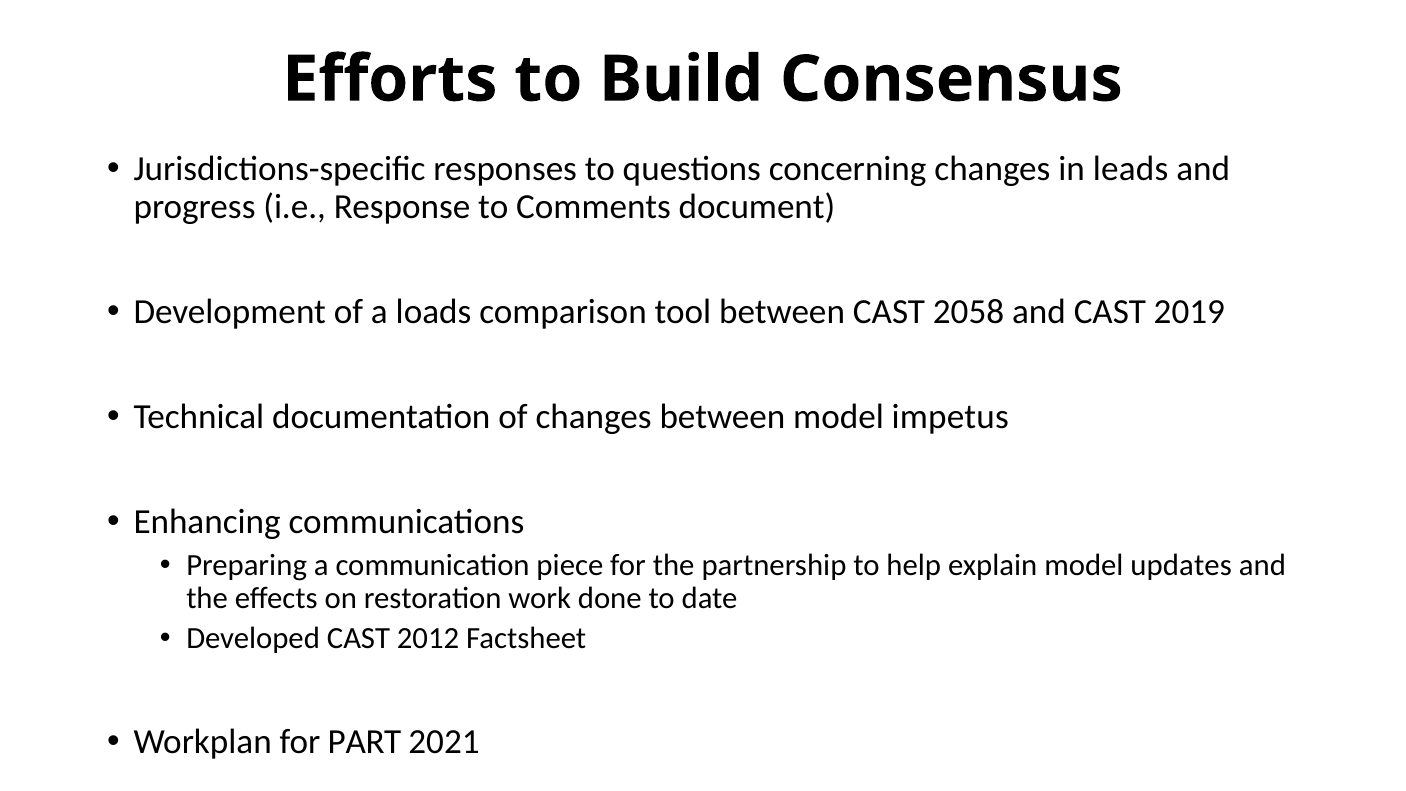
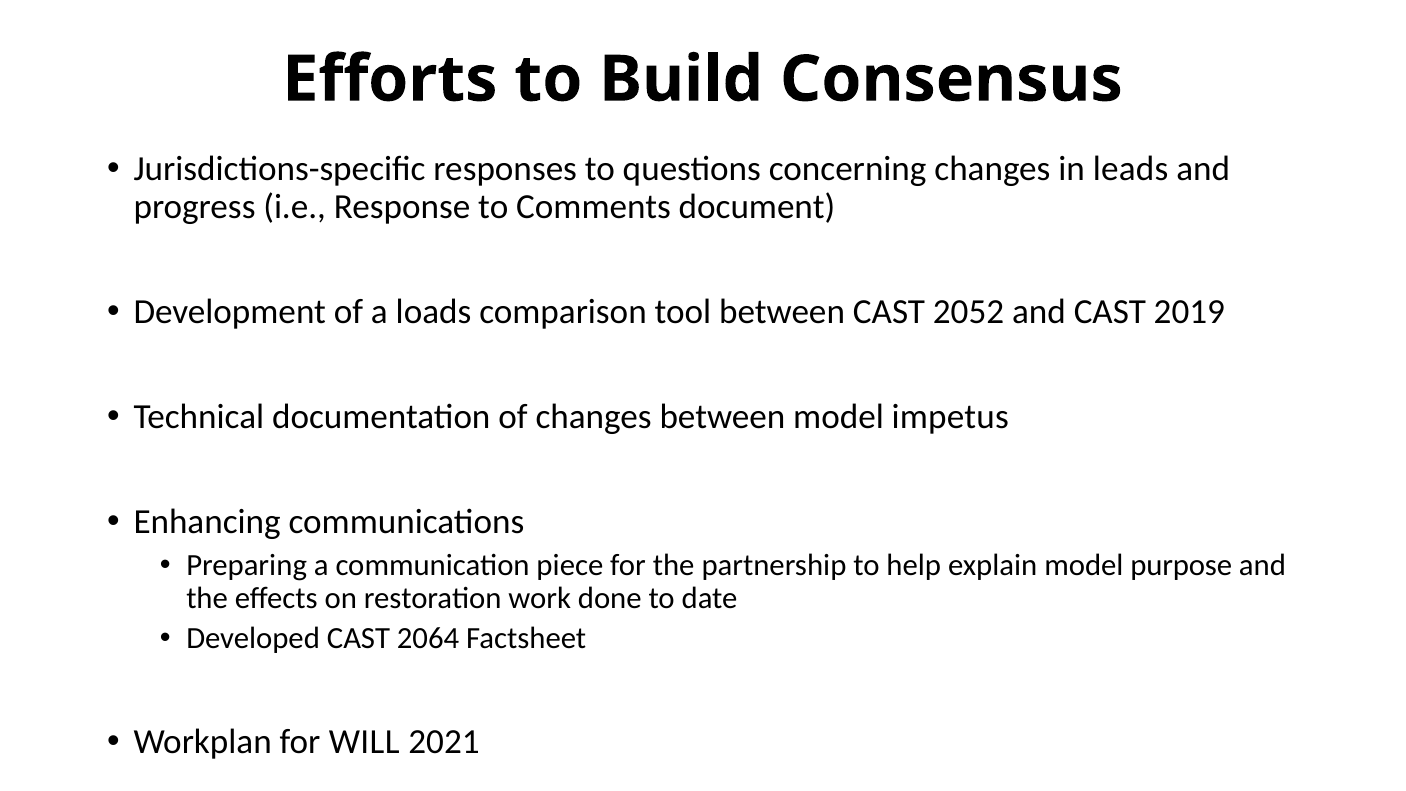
2058: 2058 -> 2052
updates: updates -> purpose
2012: 2012 -> 2064
PART: PART -> WILL
